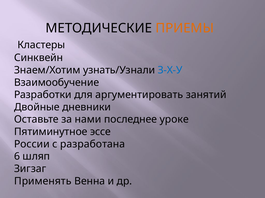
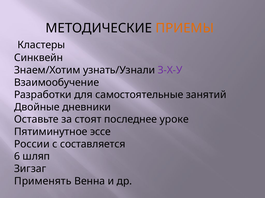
З-Х-У colour: blue -> purple
аргументировать: аргументировать -> самостоятельные
нами: нами -> стоят
разработана: разработана -> составляется
